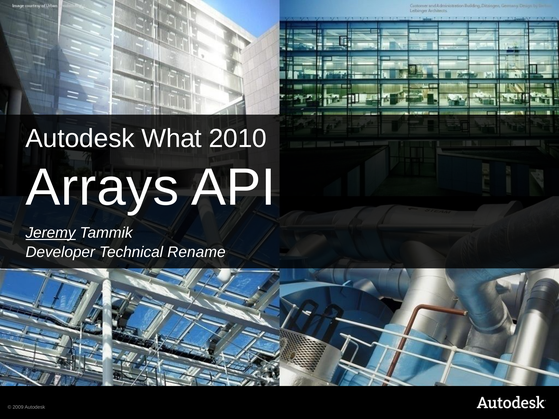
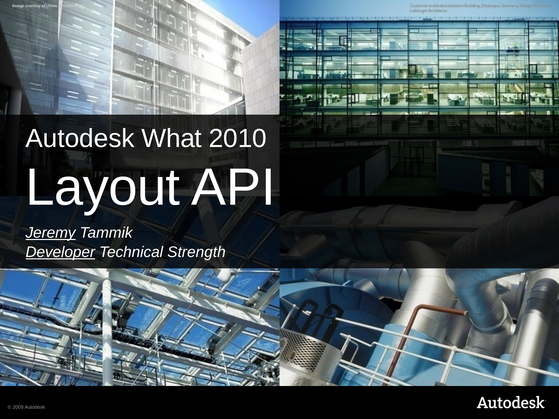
Arrays: Arrays -> Layout
Developer underline: none -> present
Rename: Rename -> Strength
